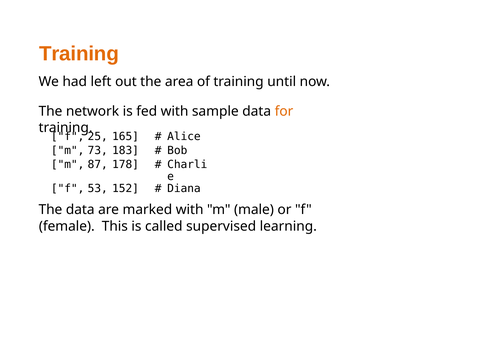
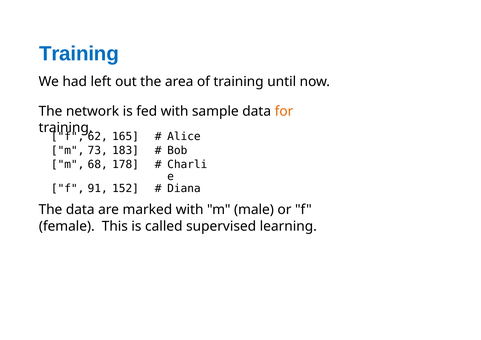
Training at (79, 54) colour: orange -> blue
25: 25 -> 62
87: 87 -> 68
53: 53 -> 91
